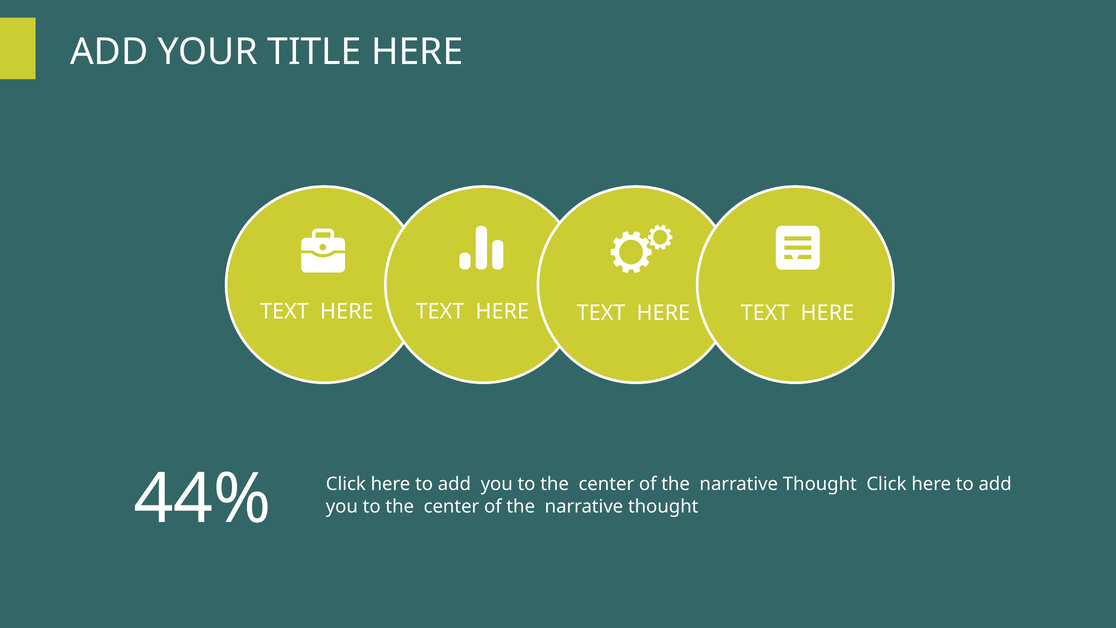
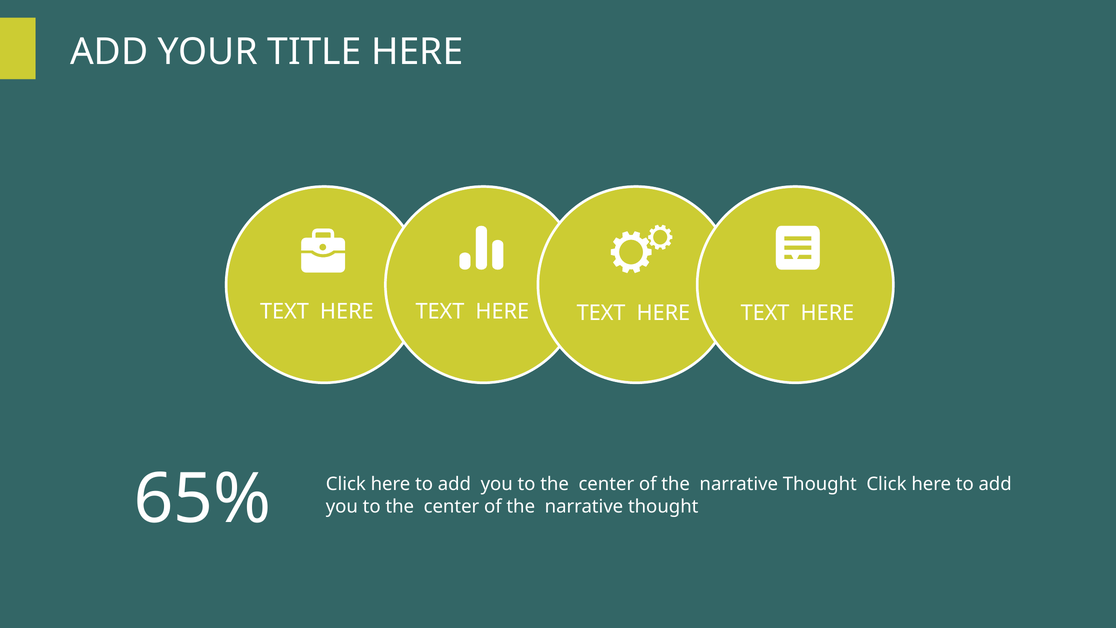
44%: 44% -> 65%
